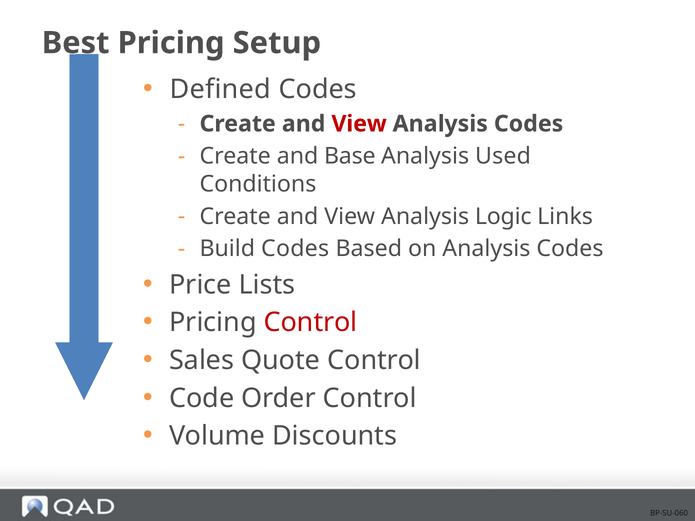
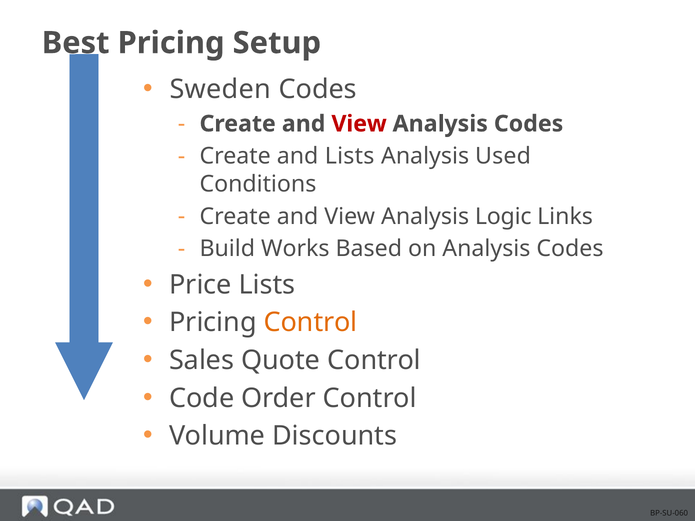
Defined: Defined -> Sweden
and Base: Base -> Lists
Build Codes: Codes -> Works
Control at (311, 323) colour: red -> orange
